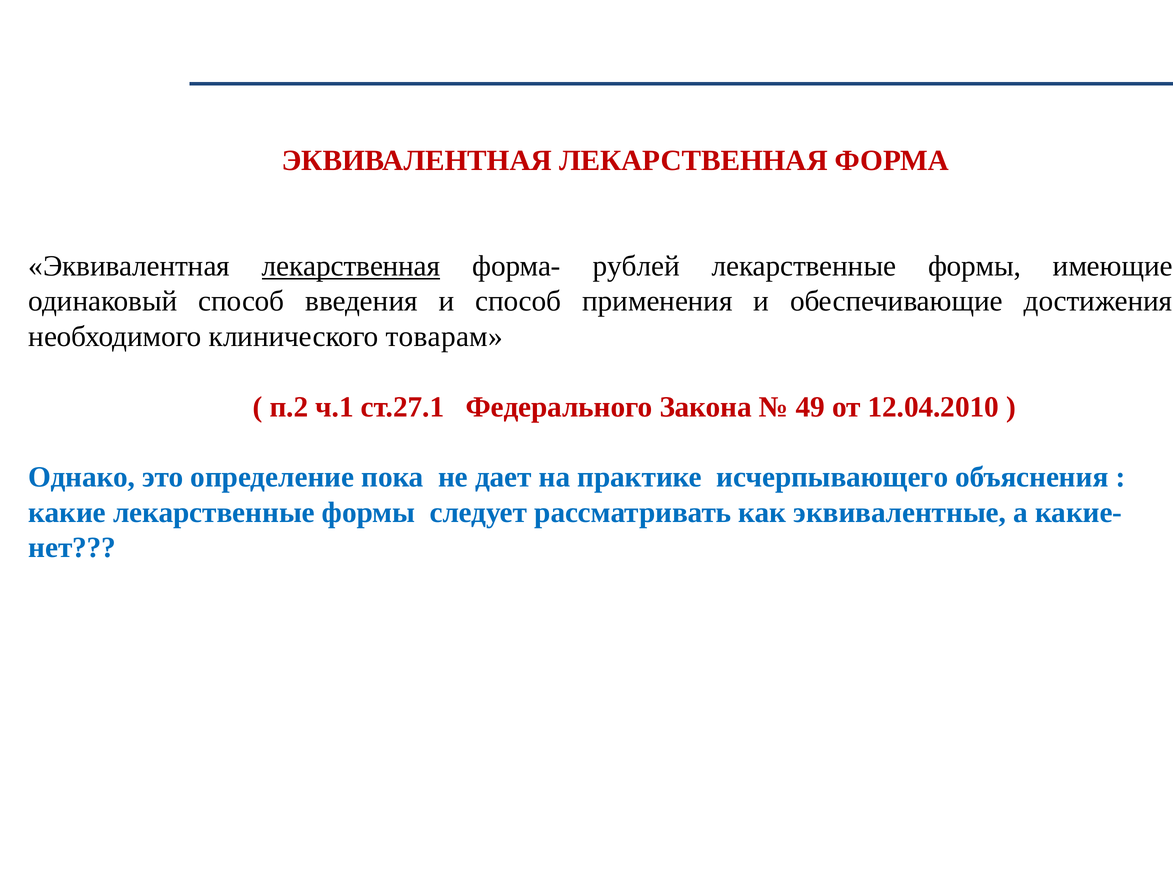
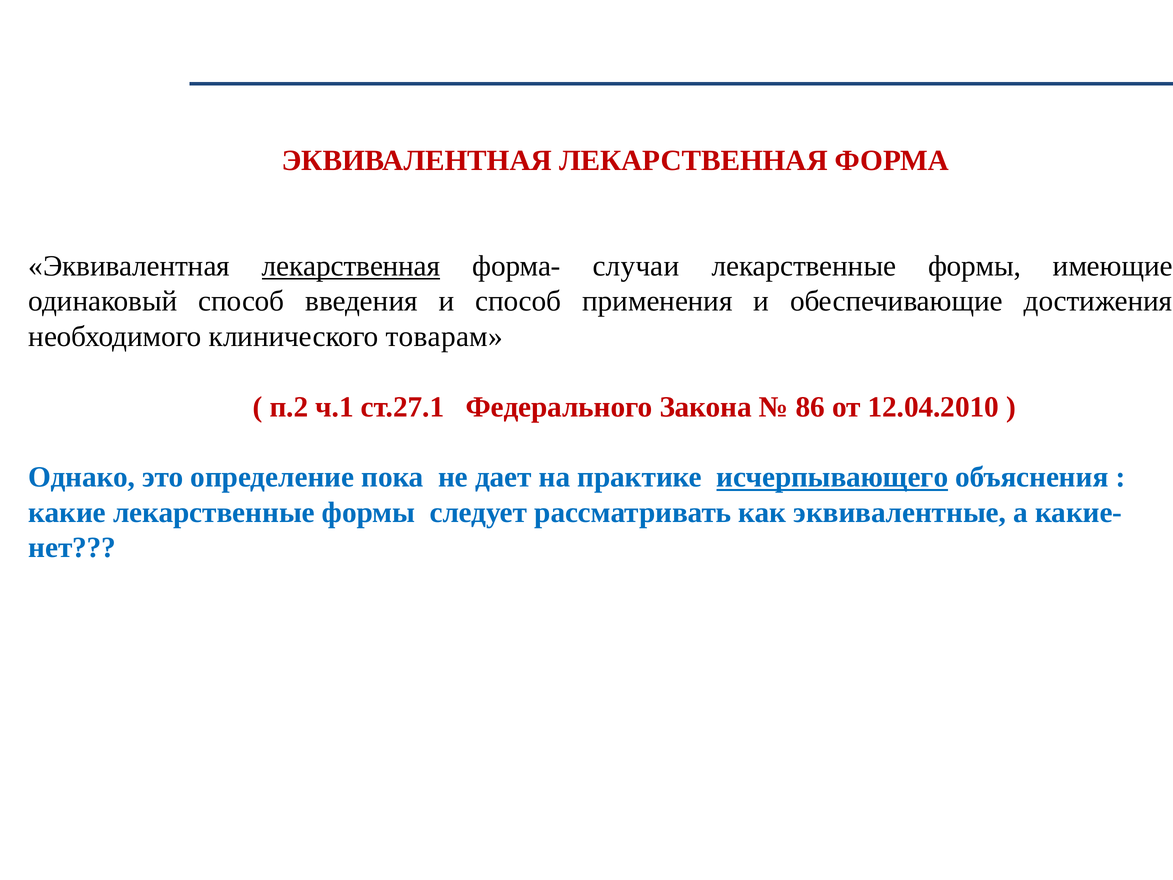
рублей: рублей -> случаи
49: 49 -> 86
исчерпывающего underline: none -> present
